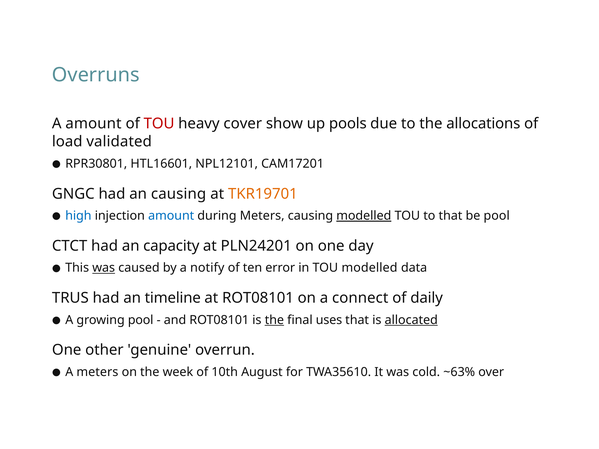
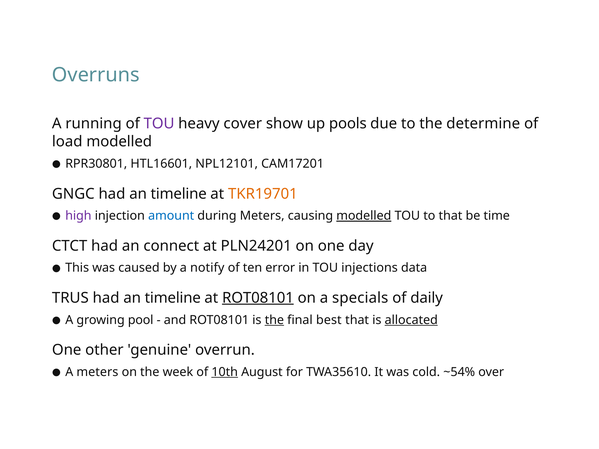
A amount: amount -> running
TOU at (159, 124) colour: red -> purple
allocations: allocations -> determine
load validated: validated -> modelled
GNGC had an causing: causing -> timeline
high colour: blue -> purple
be pool: pool -> time
capacity: capacity -> connect
was at (104, 268) underline: present -> none
TOU modelled: modelled -> injections
ROT08101 at (258, 298) underline: none -> present
connect: connect -> specials
uses: uses -> best
10th underline: none -> present
~63%: ~63% -> ~54%
